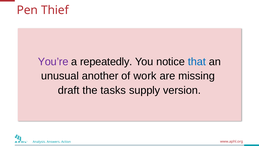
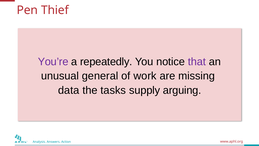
that colour: blue -> purple
another: another -> general
draft: draft -> data
version: version -> arguing
